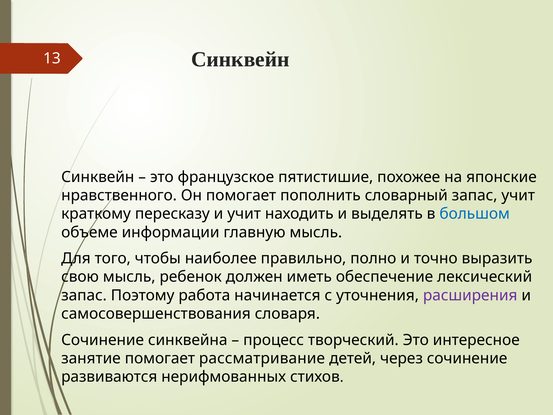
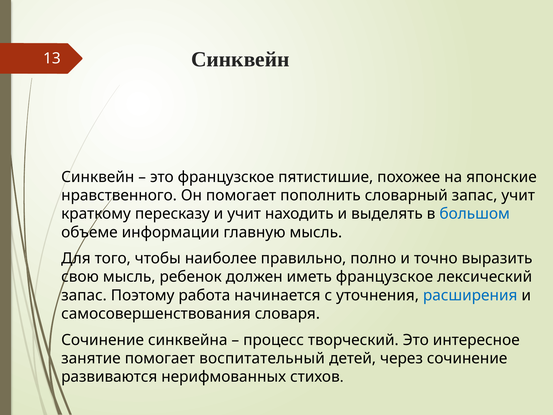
иметь обеспечение: обеспечение -> французское
расширения colour: purple -> blue
рассматривание: рассматривание -> воспитательный
